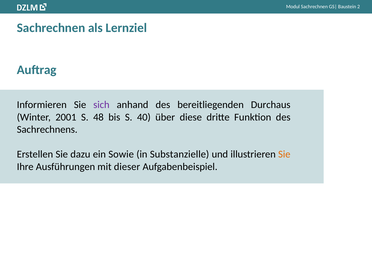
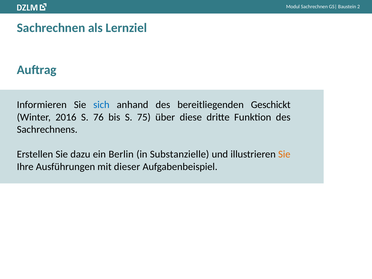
sich colour: purple -> blue
Durchaus: Durchaus -> Geschickt
2001: 2001 -> 2016
48: 48 -> 76
40: 40 -> 75
Sowie: Sowie -> Berlin
